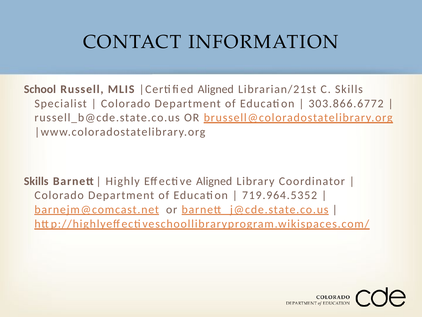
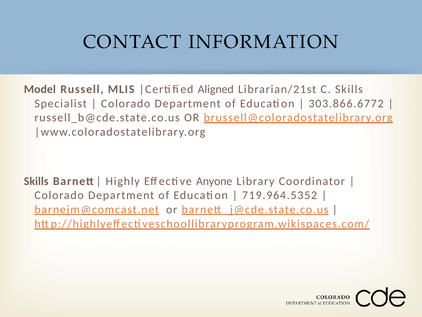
School: School -> Model
Effective Aligned: Aligned -> Anyone
